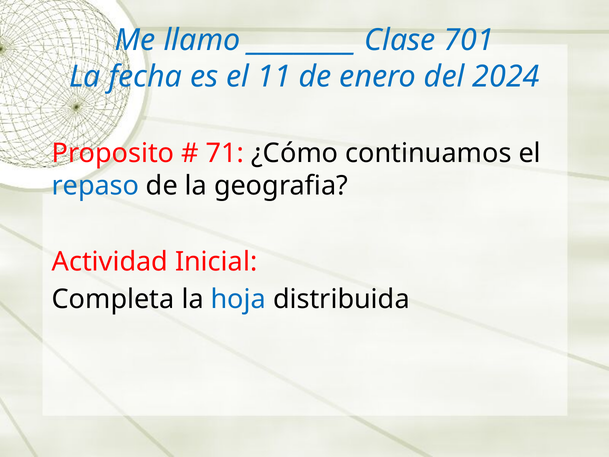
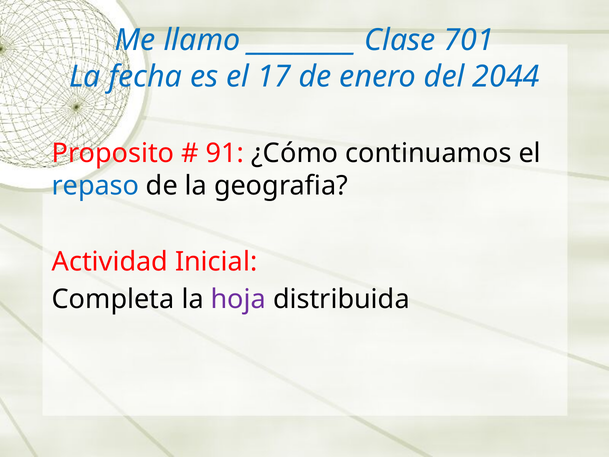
11: 11 -> 17
2024: 2024 -> 2044
71: 71 -> 91
hoja colour: blue -> purple
